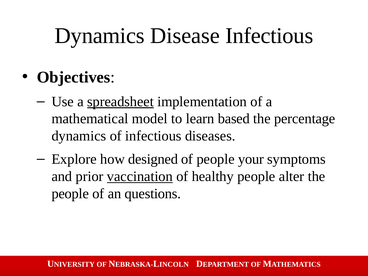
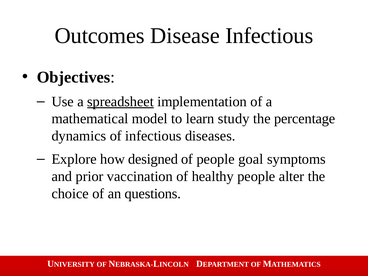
Dynamics at (100, 36): Dynamics -> Outcomes
based: based -> study
your: your -> goal
vaccination underline: present -> none
people at (70, 194): people -> choice
